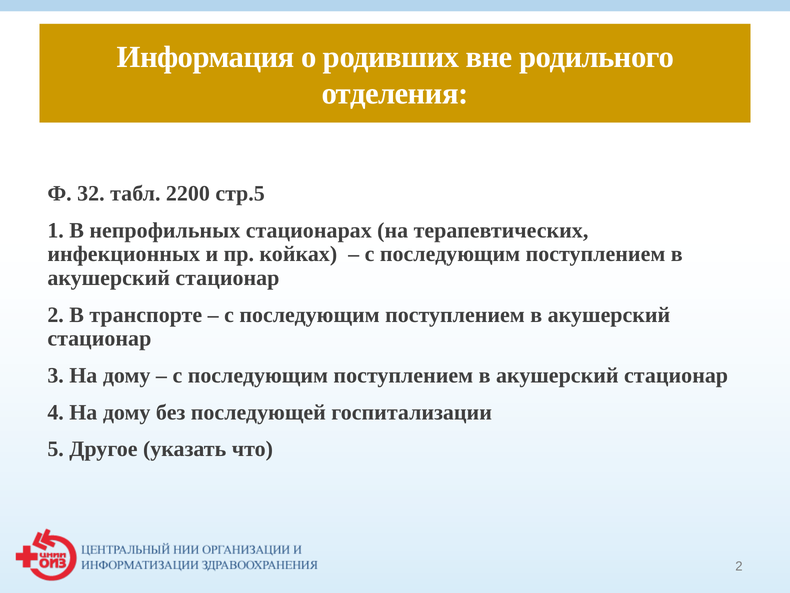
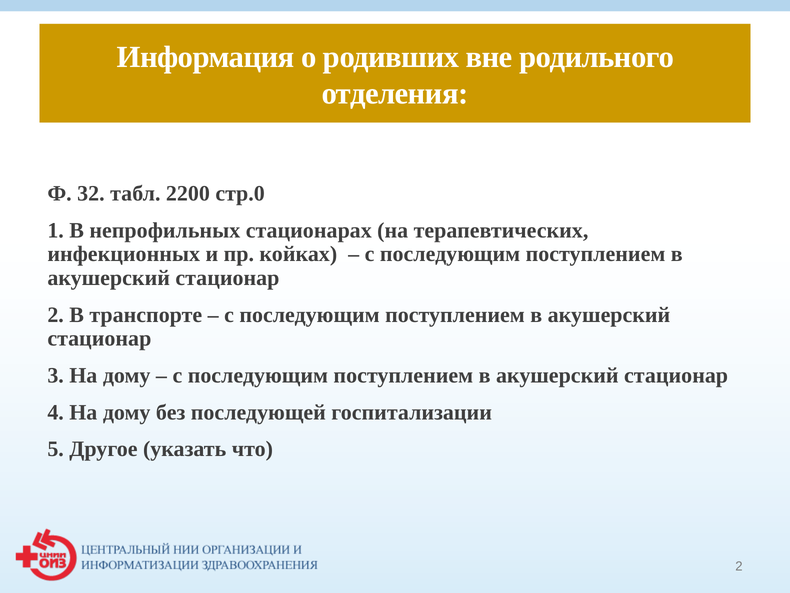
стр.5: стр.5 -> стр.0
